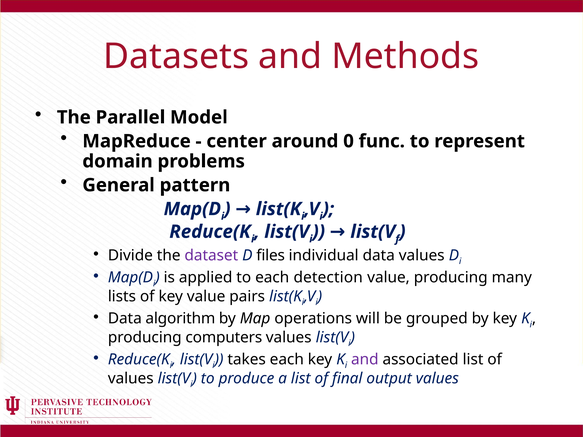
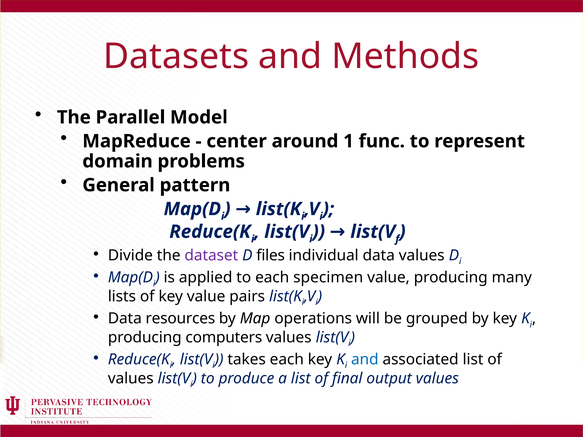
0: 0 -> 1
detection: detection -> specimen
algorithm: algorithm -> resources
and at (365, 360) colour: purple -> blue
